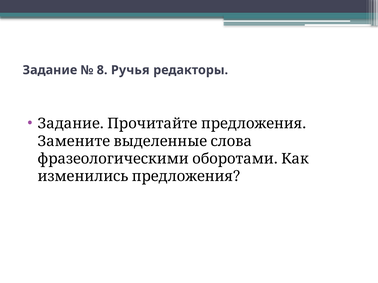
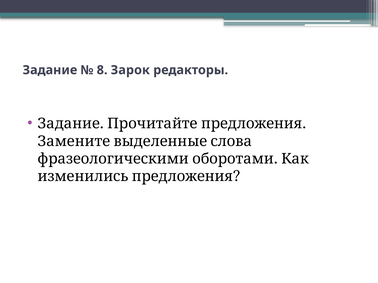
Ручья: Ручья -> Зарок
